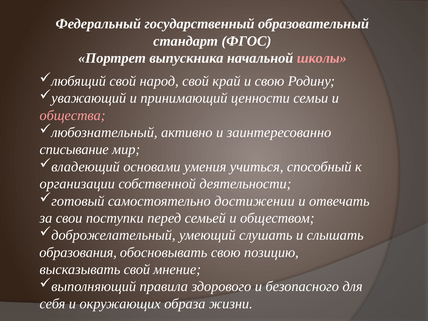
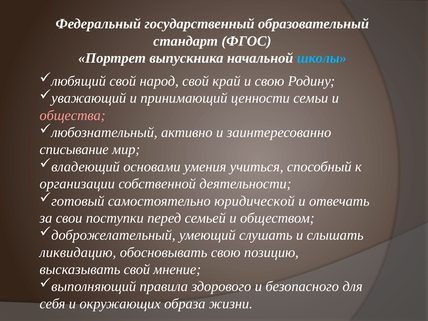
школы colour: pink -> light blue
достижении: достижении -> юридической
образования: образования -> ликвидацию
